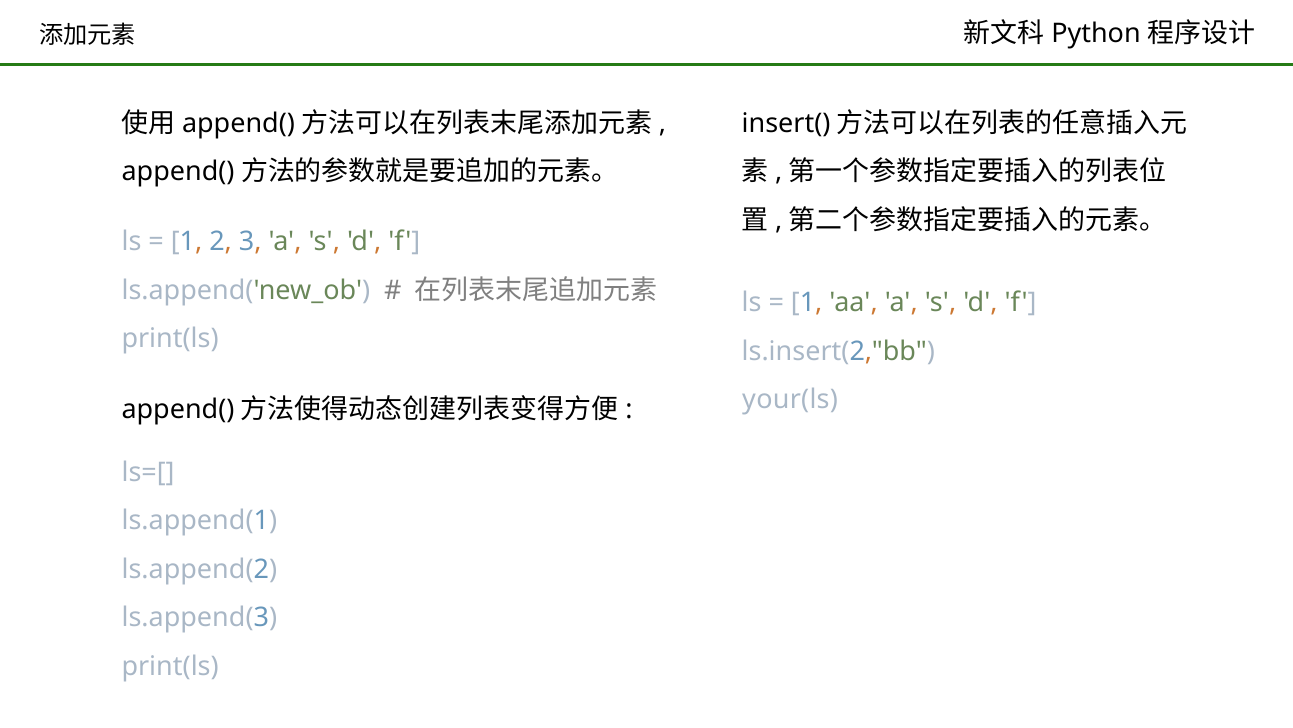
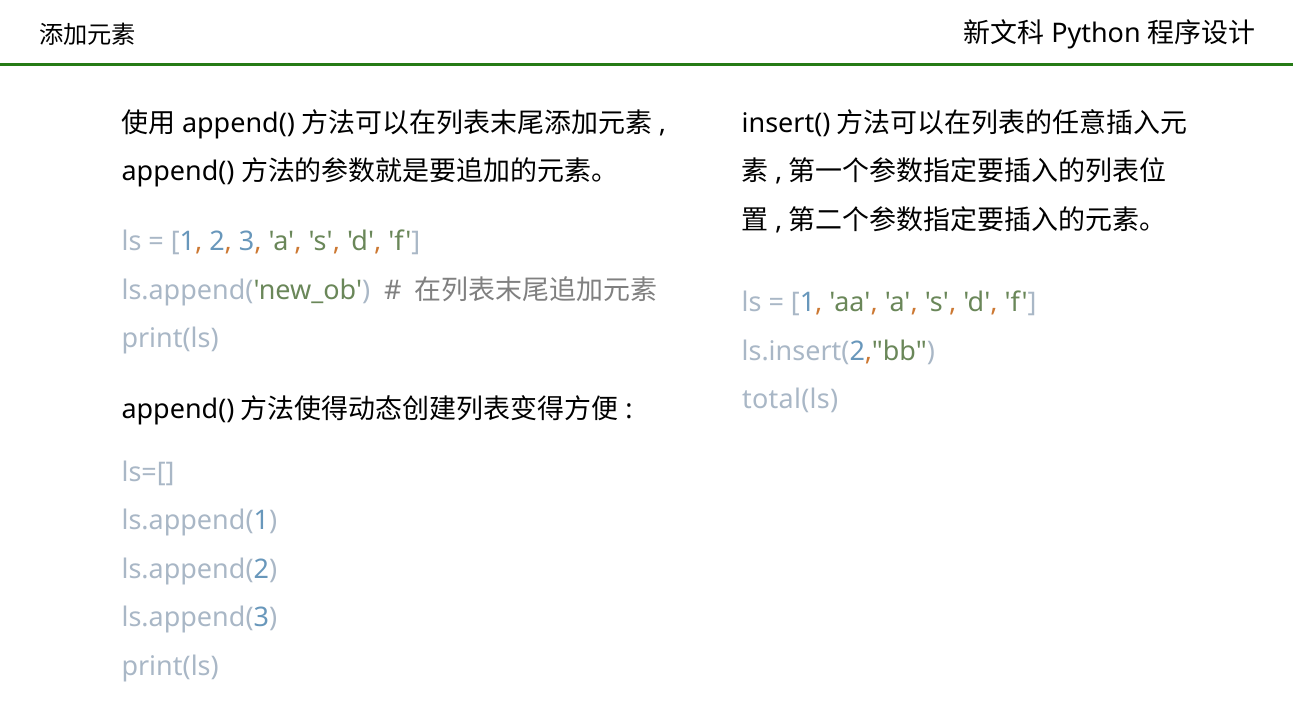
your(ls: your(ls -> total(ls
